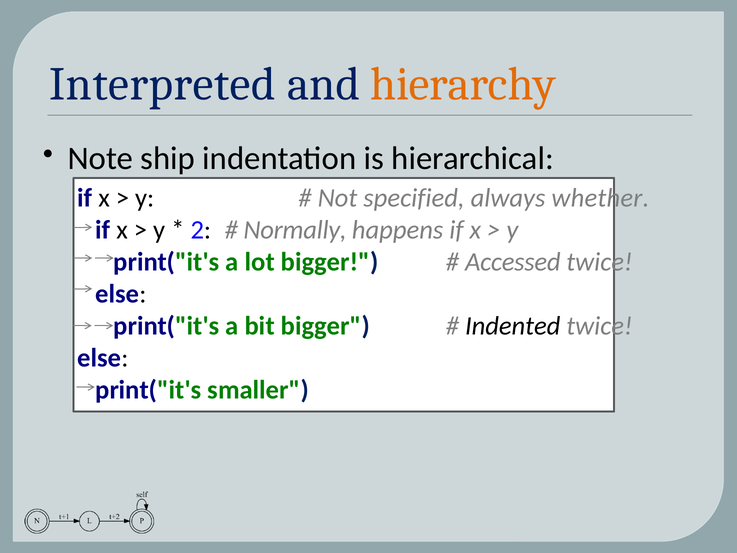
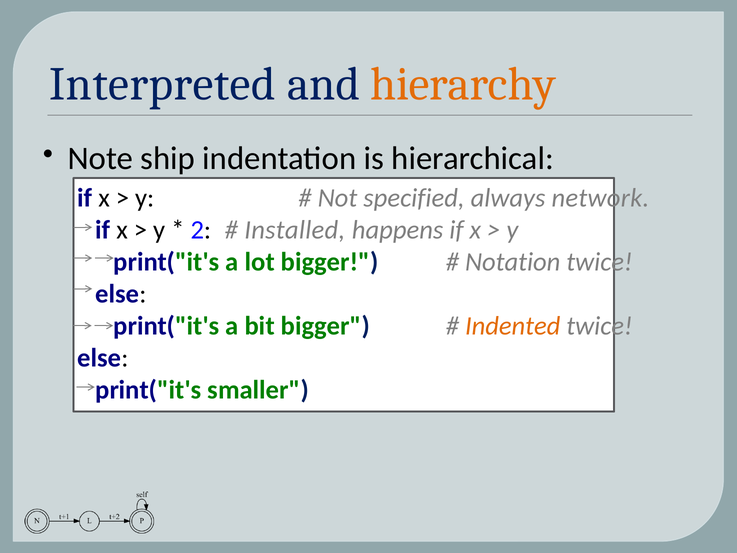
whether: whether -> network
Normally: Normally -> Installed
Accessed: Accessed -> Notation
Indented colour: black -> orange
